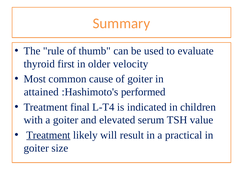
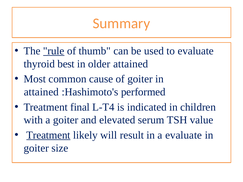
rule underline: none -> present
first: first -> best
older velocity: velocity -> attained
a practical: practical -> evaluate
